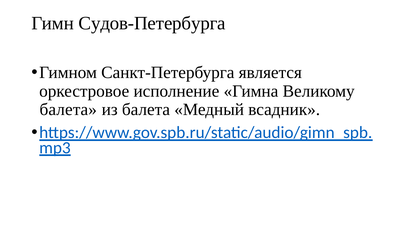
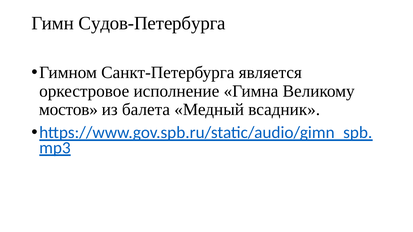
балета at (68, 110): балета -> мостов
